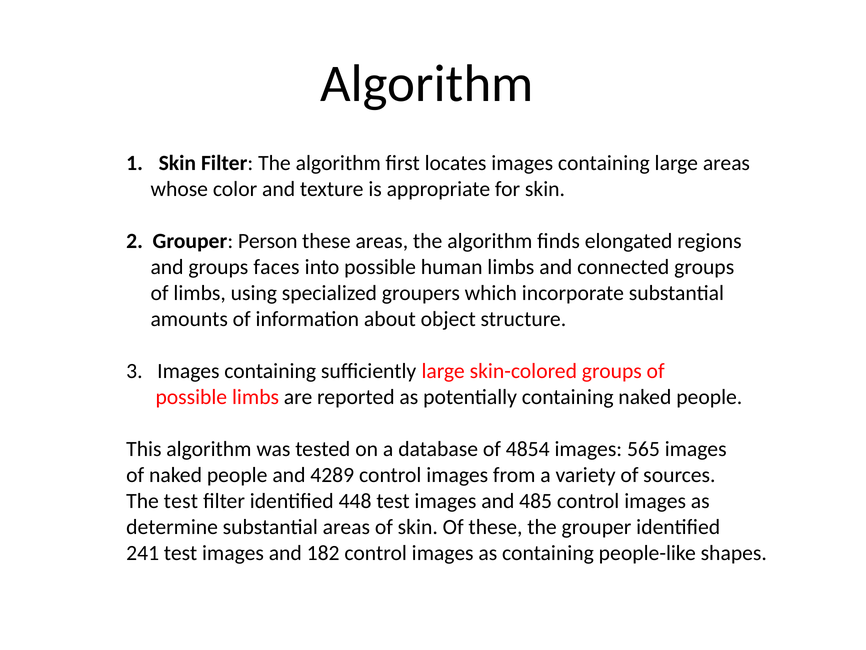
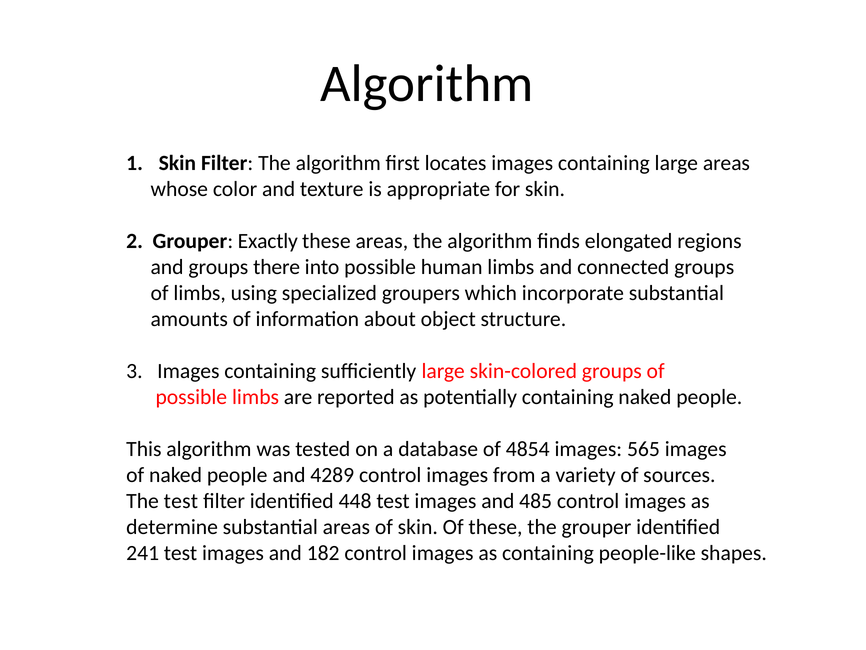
Person: Person -> Exactly
faces: faces -> there
